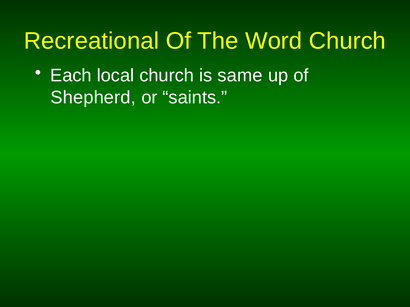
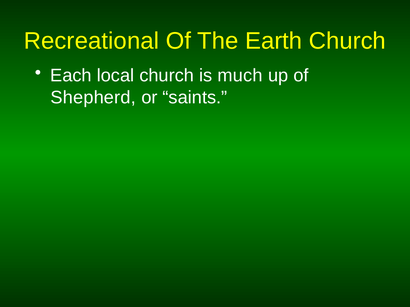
Word: Word -> Earth
same: same -> much
